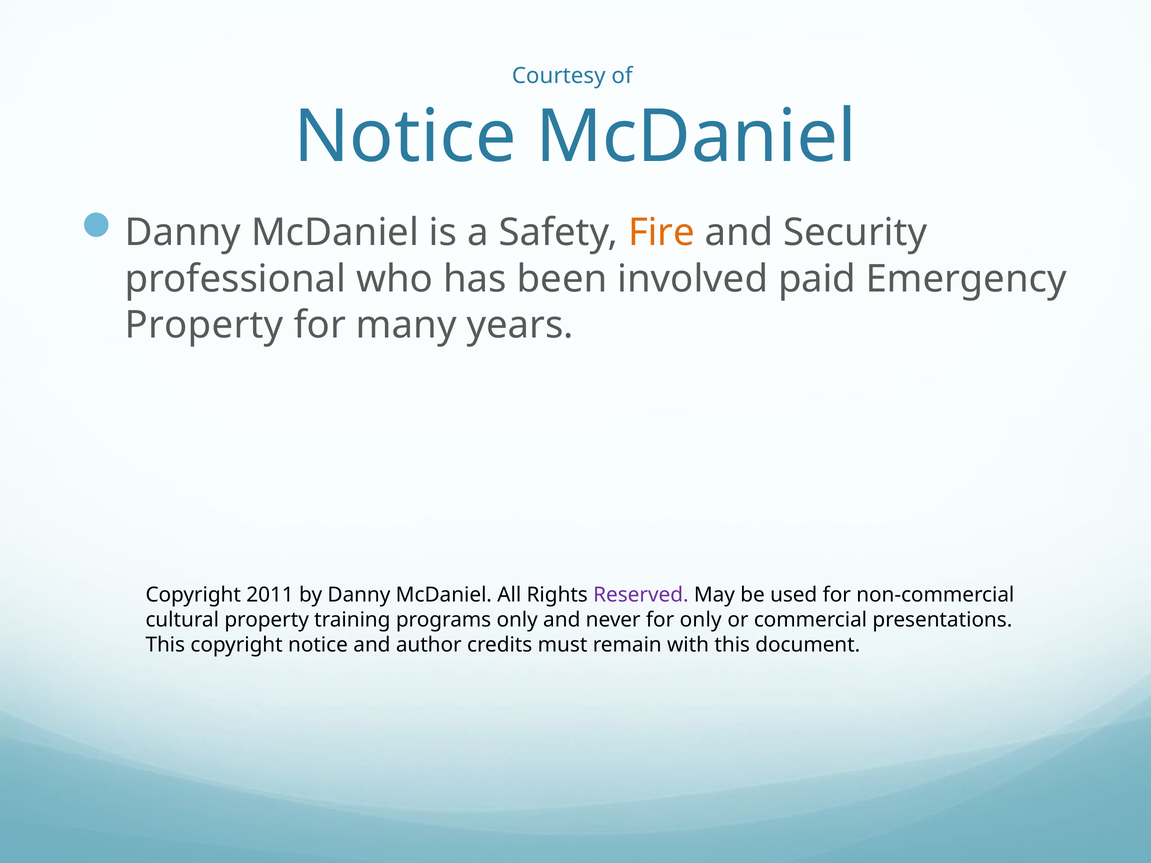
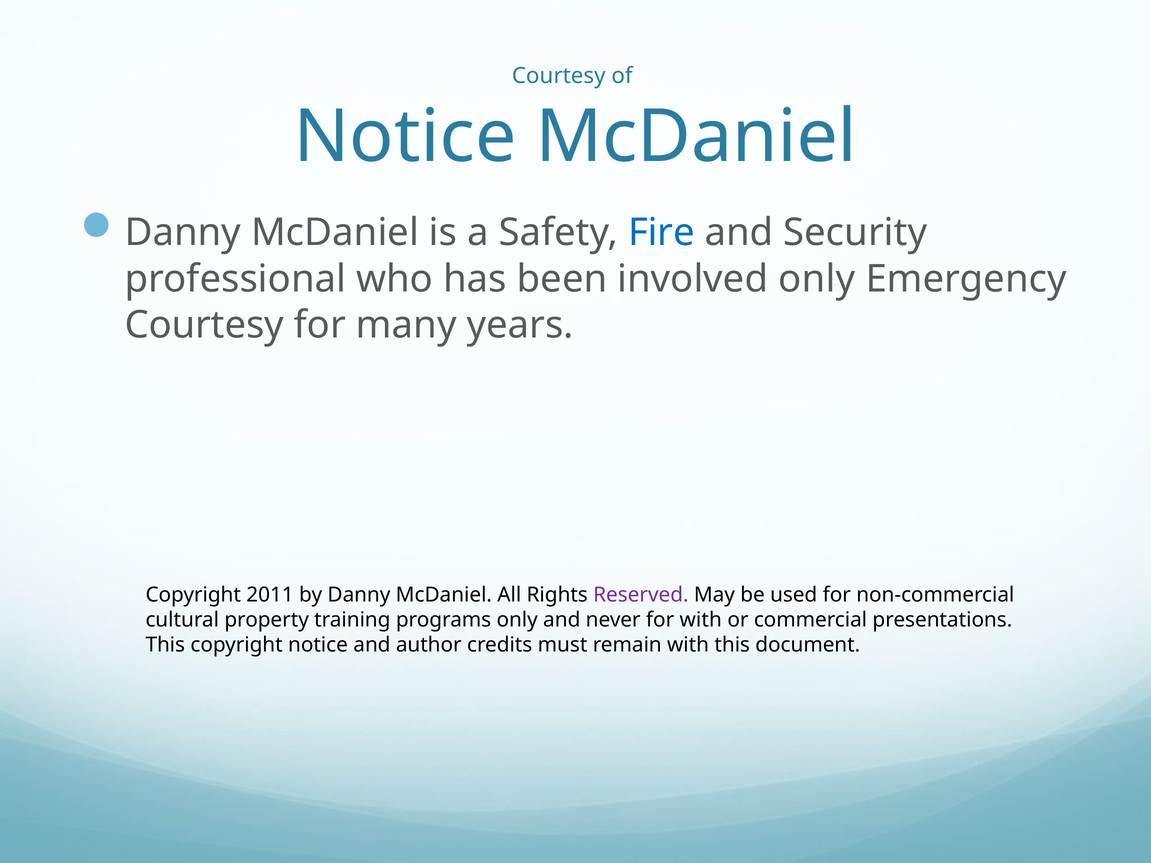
Fire colour: orange -> blue
involved paid: paid -> only
Property at (204, 325): Property -> Courtesy
for only: only -> with
